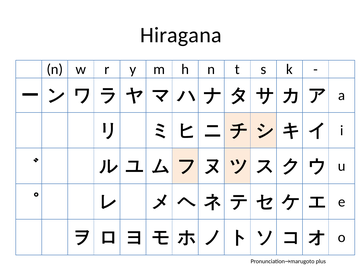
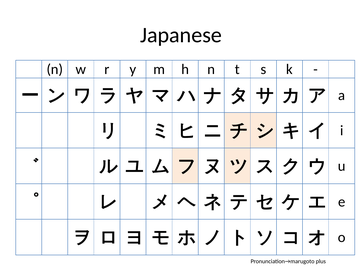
Hiragana: Hiragana -> Japanese
